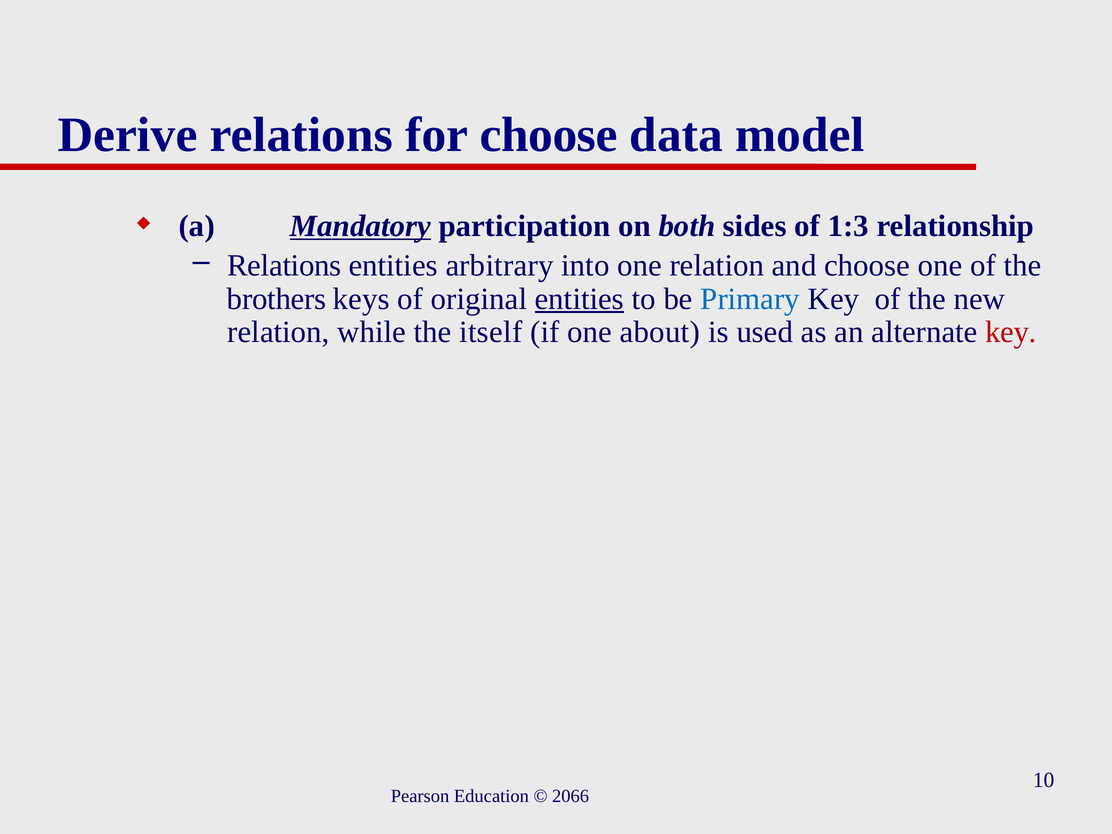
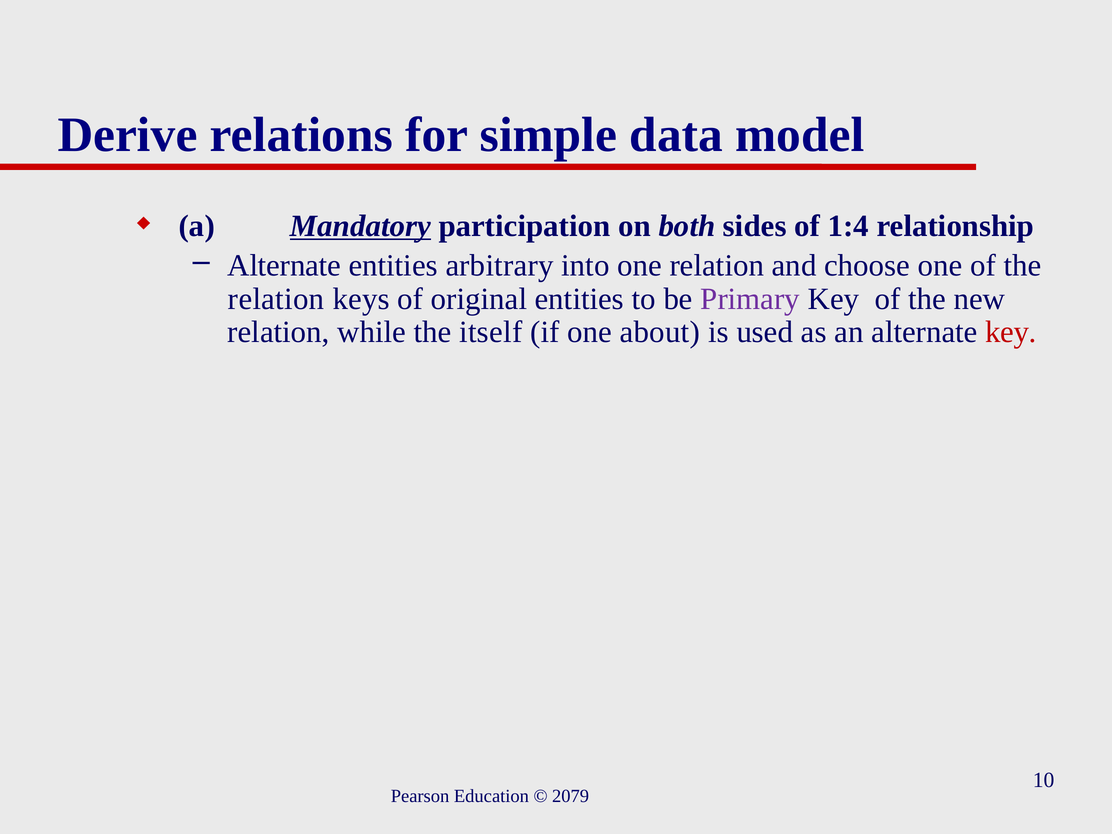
for choose: choose -> simple
1:3: 1:3 -> 1:4
Relations at (284, 266): Relations -> Alternate
brothers at (277, 299): brothers -> relation
entities at (579, 299) underline: present -> none
Primary colour: blue -> purple
2066: 2066 -> 2079
